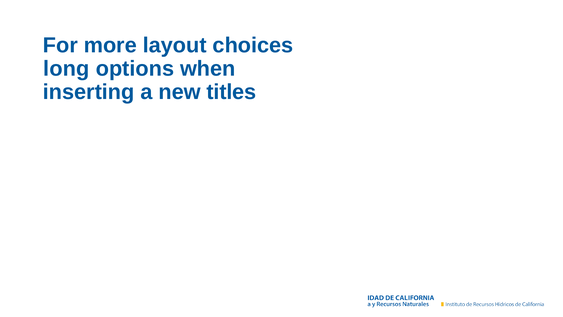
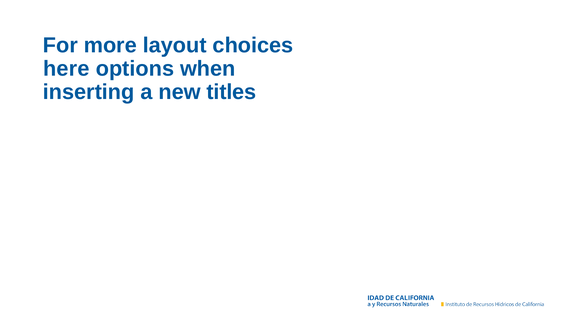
long: long -> here
